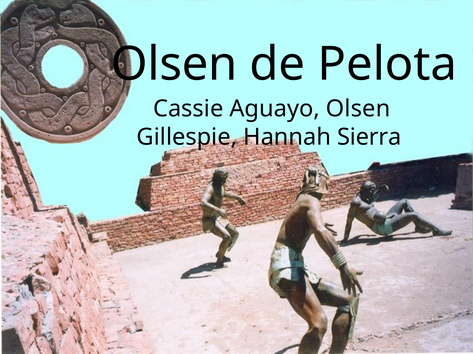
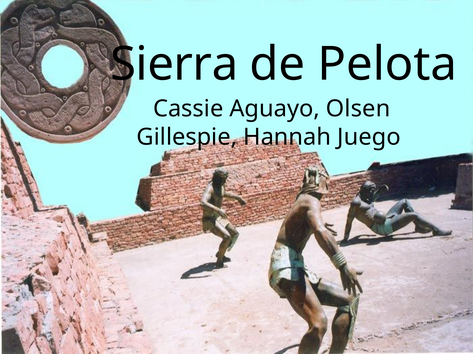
Olsen at (174, 64): Olsen -> Sierra
Sierra: Sierra -> Juego
